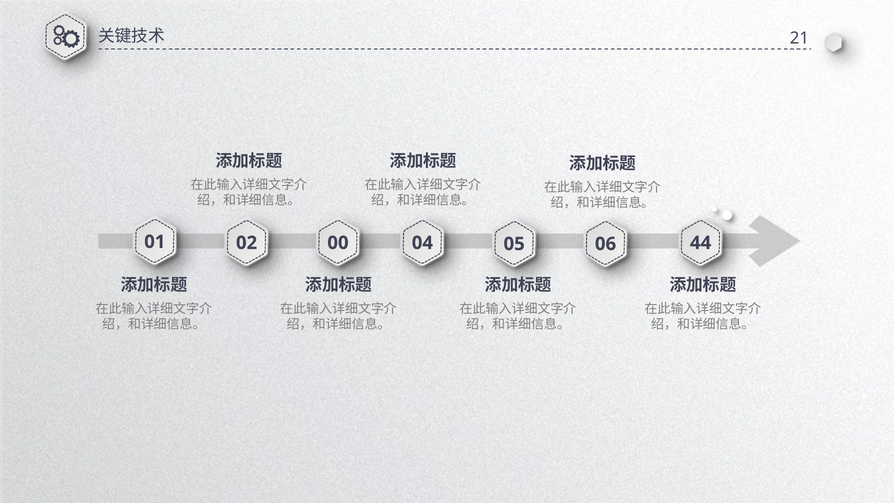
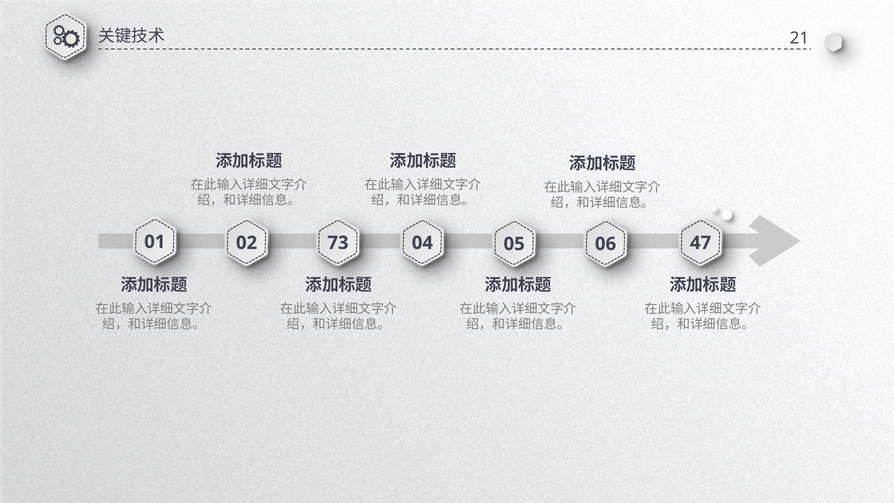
00: 00 -> 73
44: 44 -> 47
